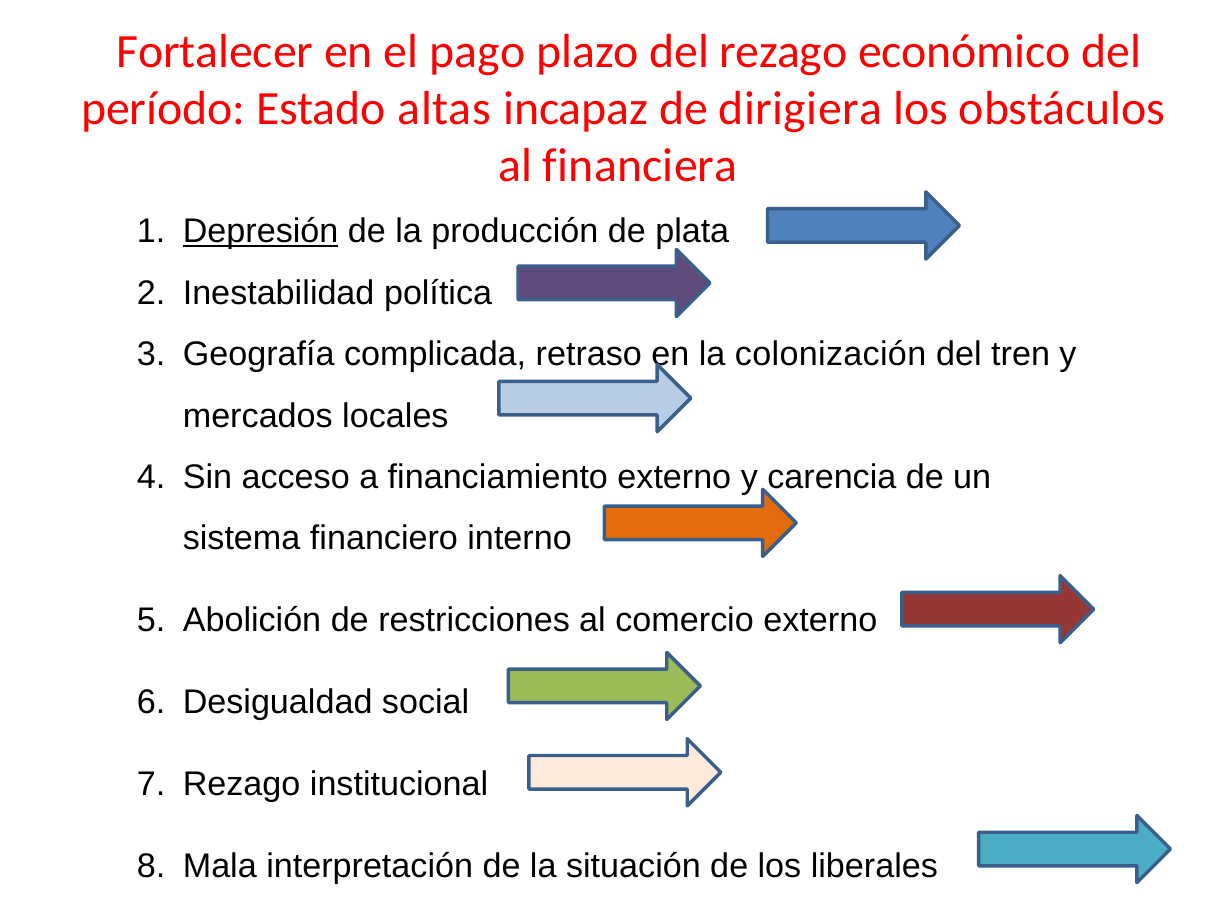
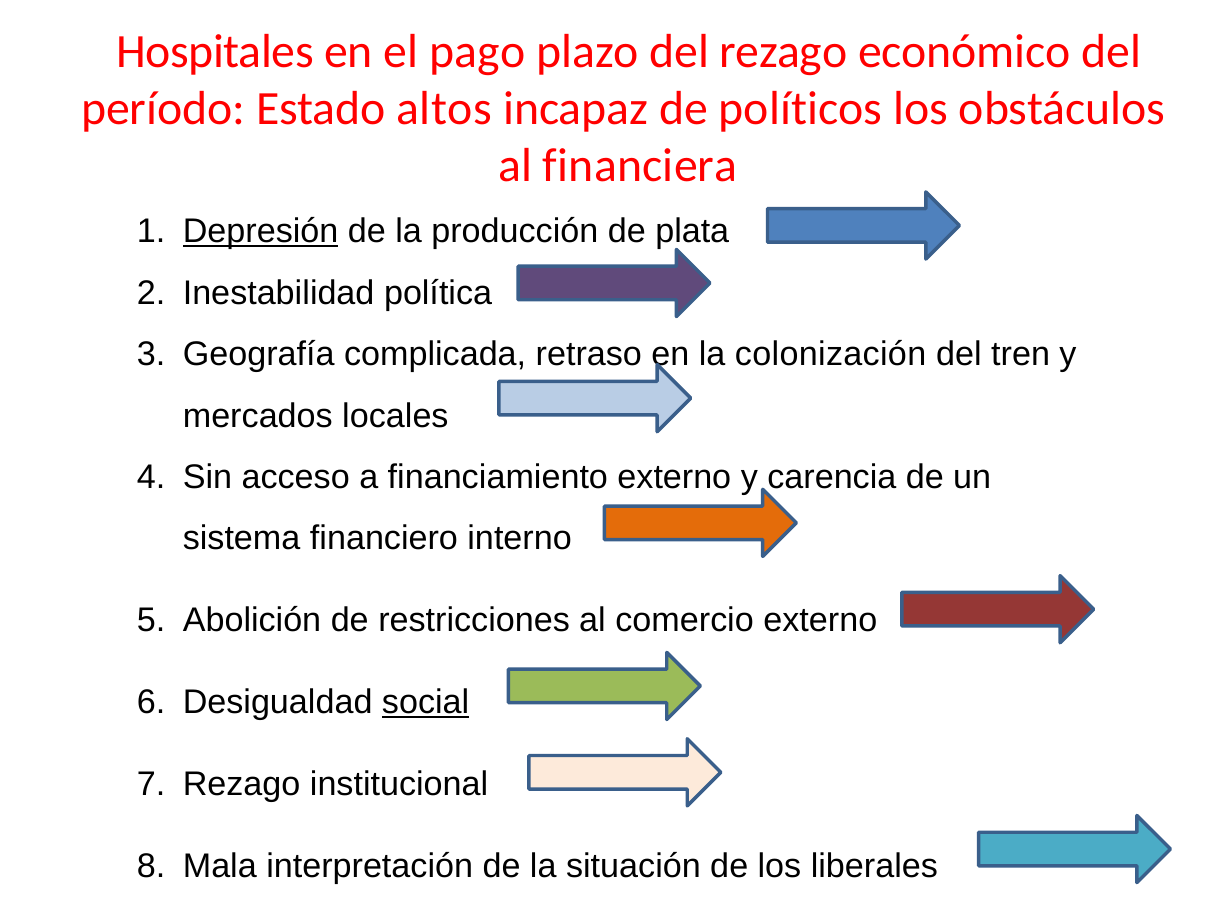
Fortalecer: Fortalecer -> Hospitales
altas: altas -> altos
dirigiera: dirigiera -> políticos
social underline: none -> present
